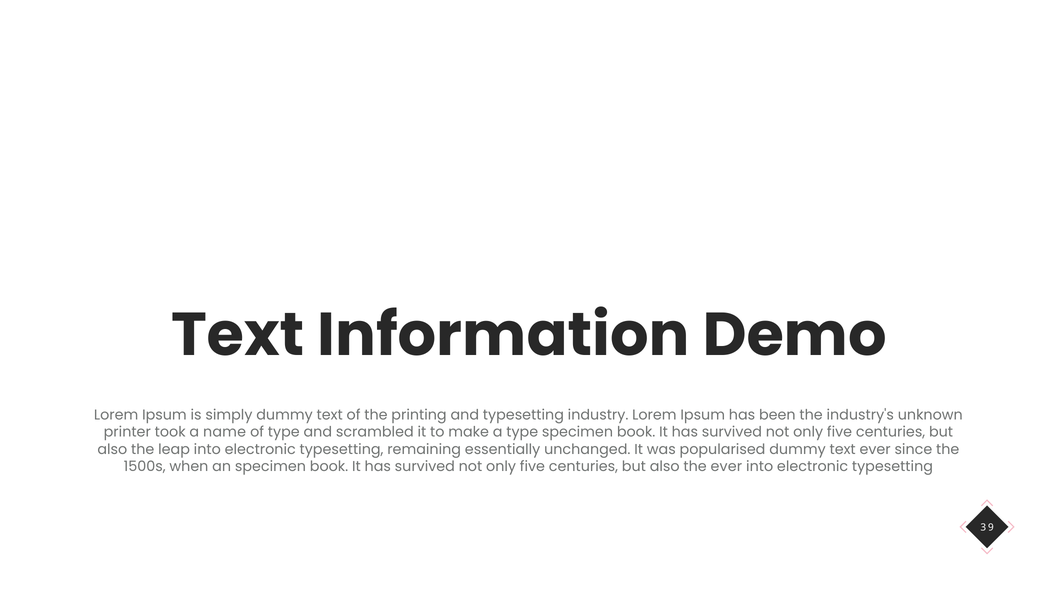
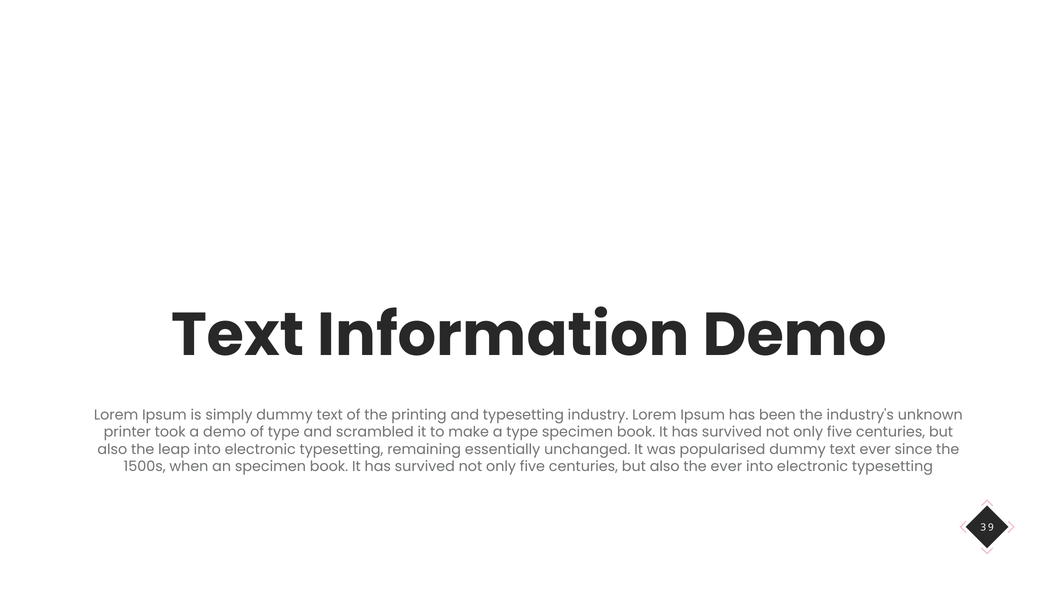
a name: name -> demo
